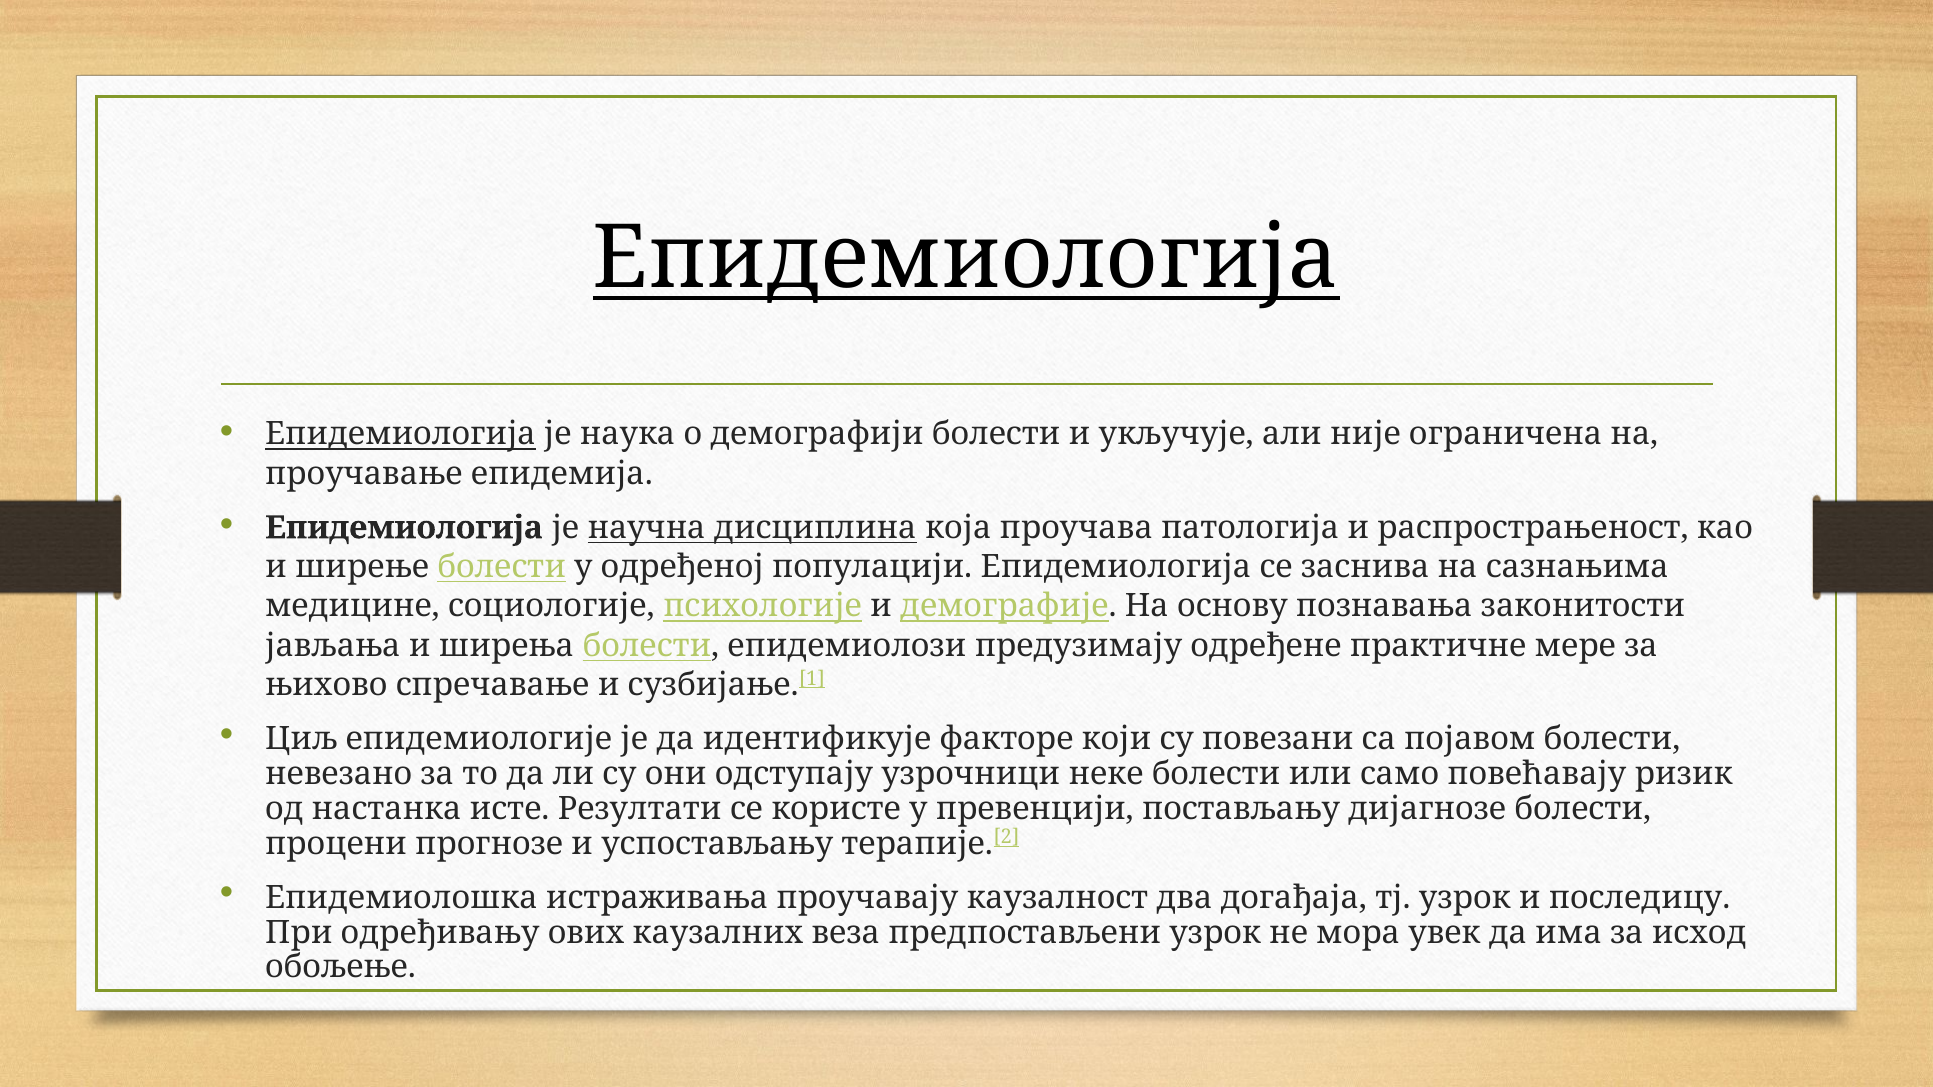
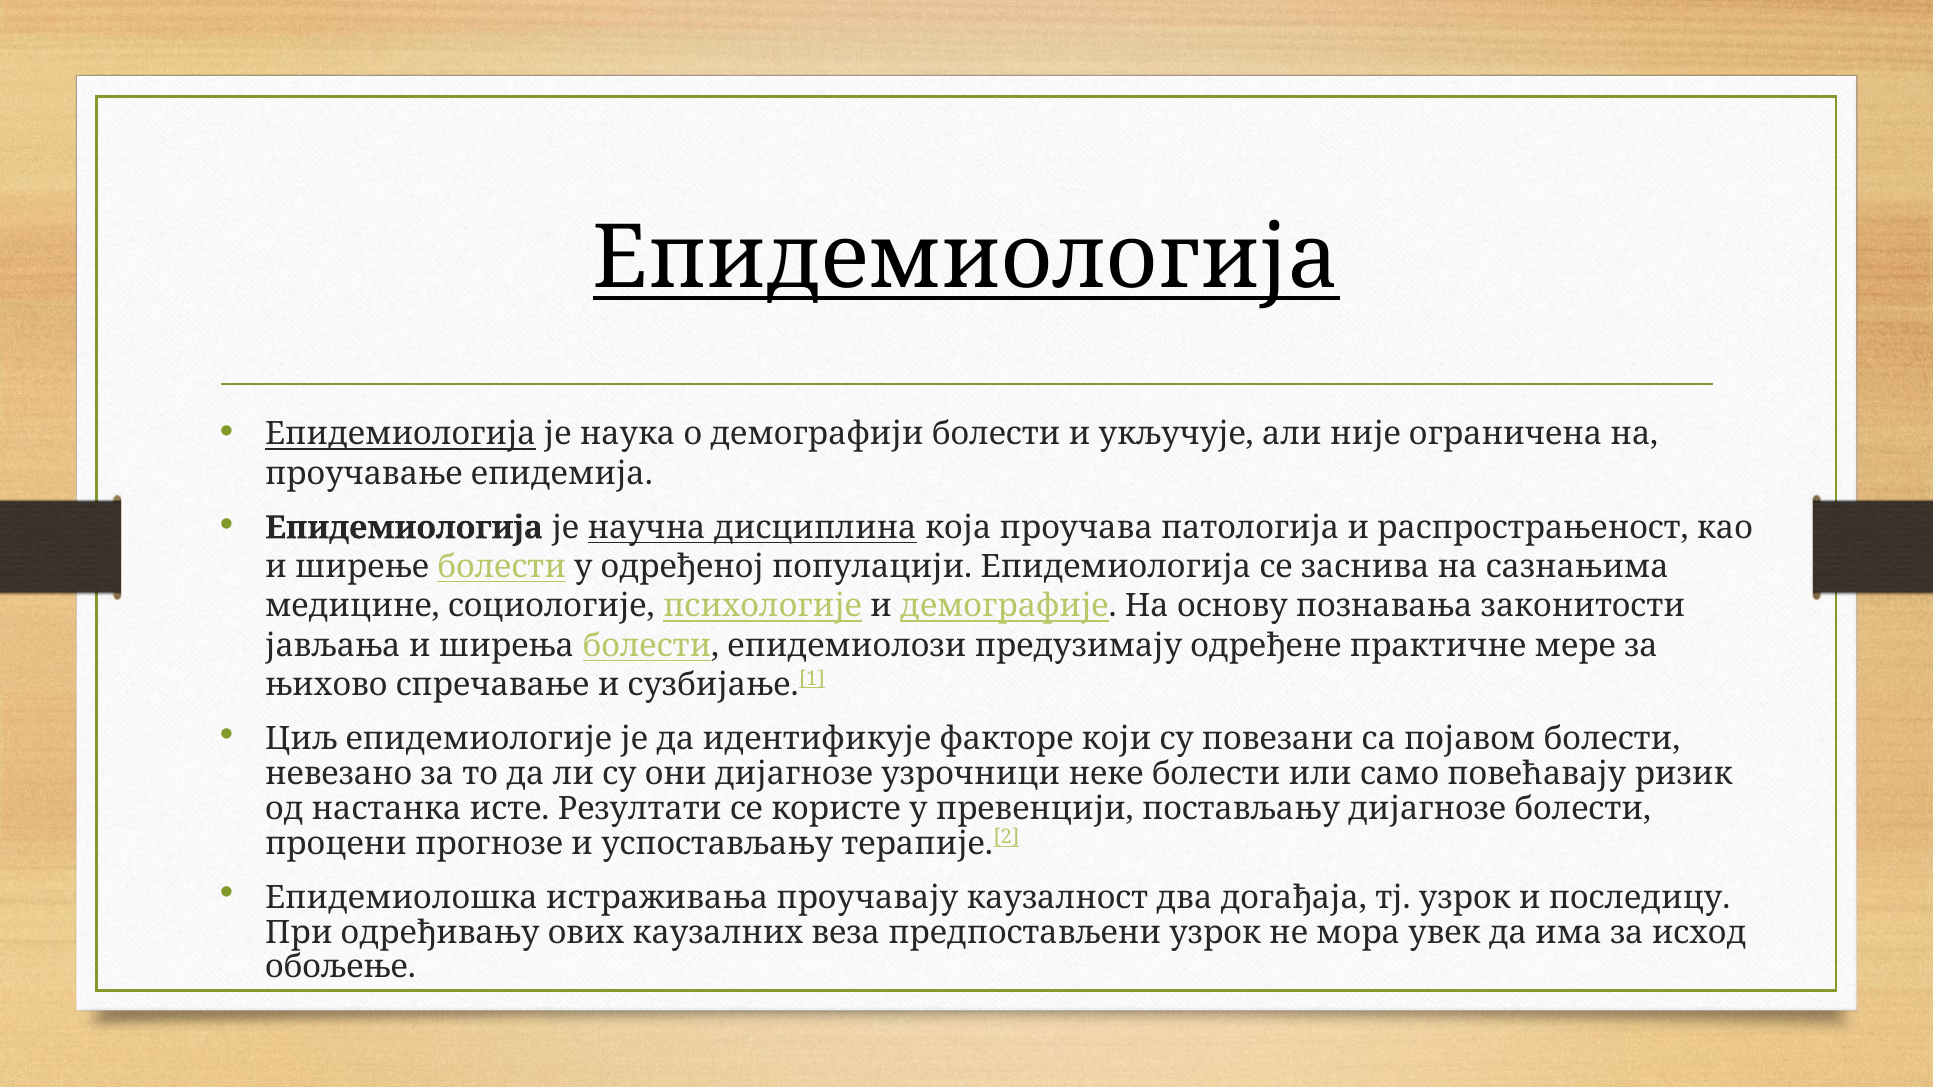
они одступају: одступају -> дијагнозе
